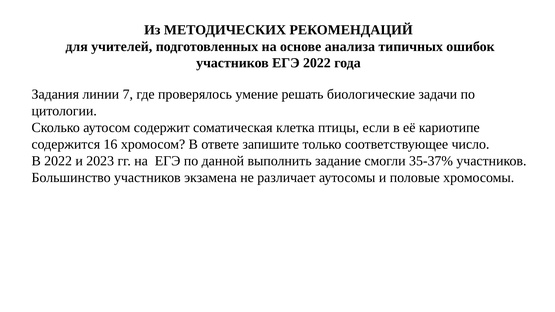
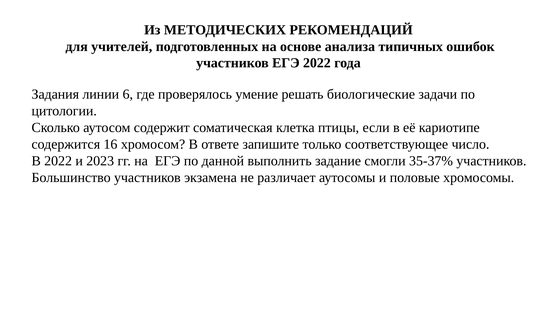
7: 7 -> 6
